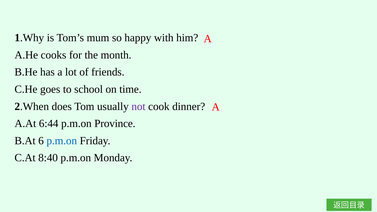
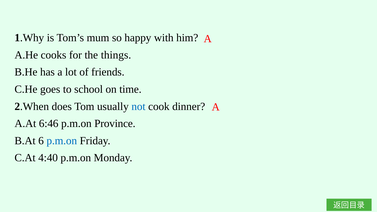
month: month -> things
not colour: purple -> blue
6:44: 6:44 -> 6:46
8:40: 8:40 -> 4:40
